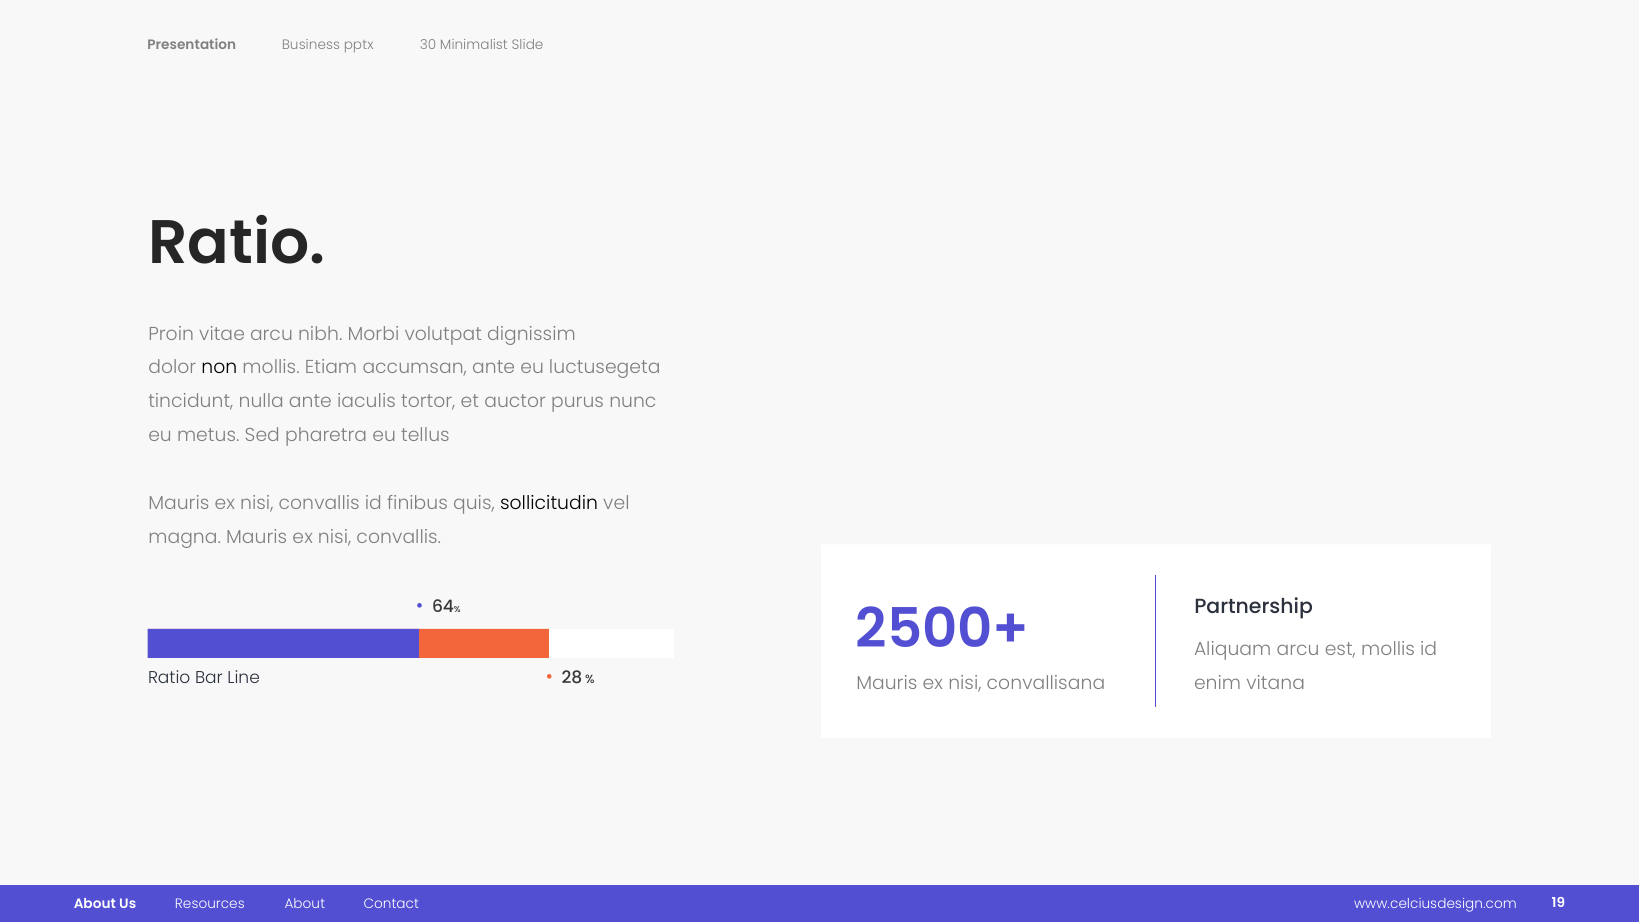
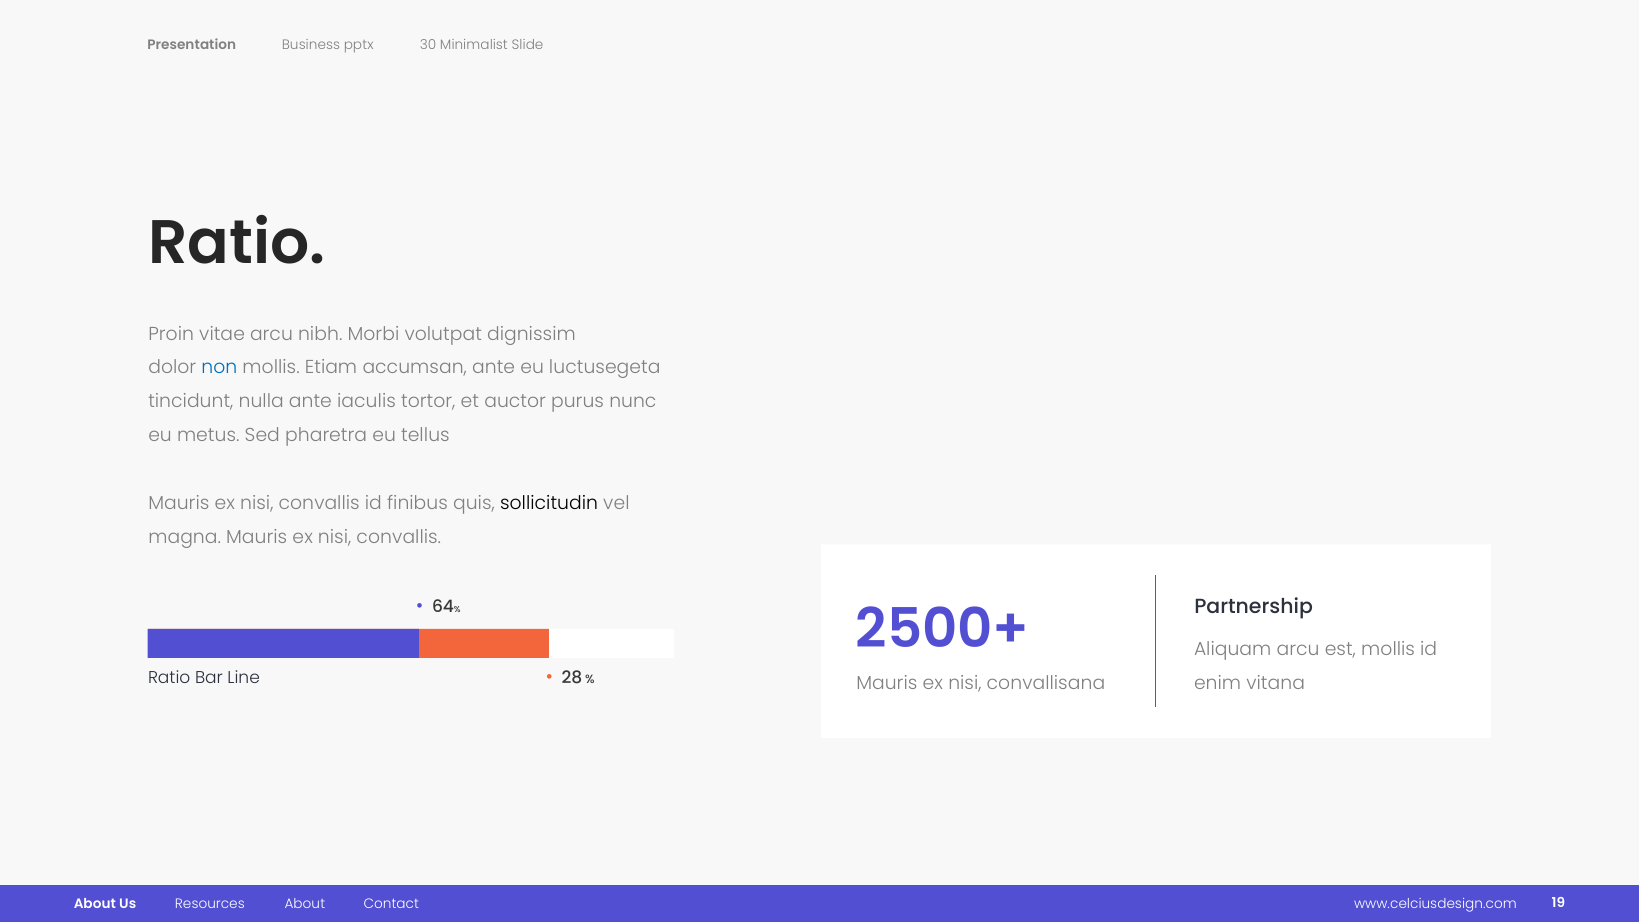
non colour: black -> blue
